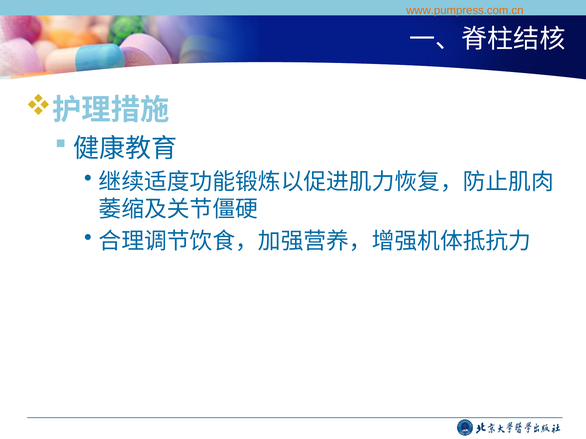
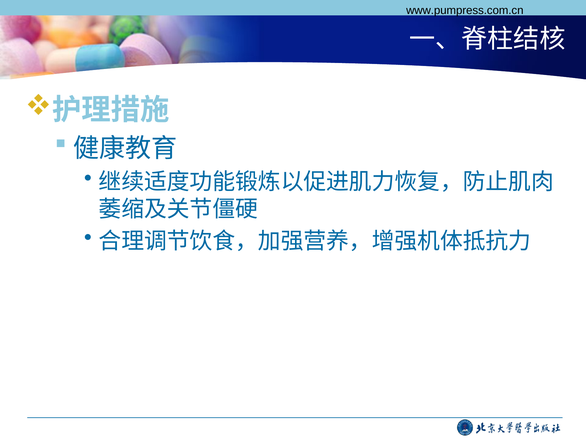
www.pumpress.com.cn colour: orange -> black
